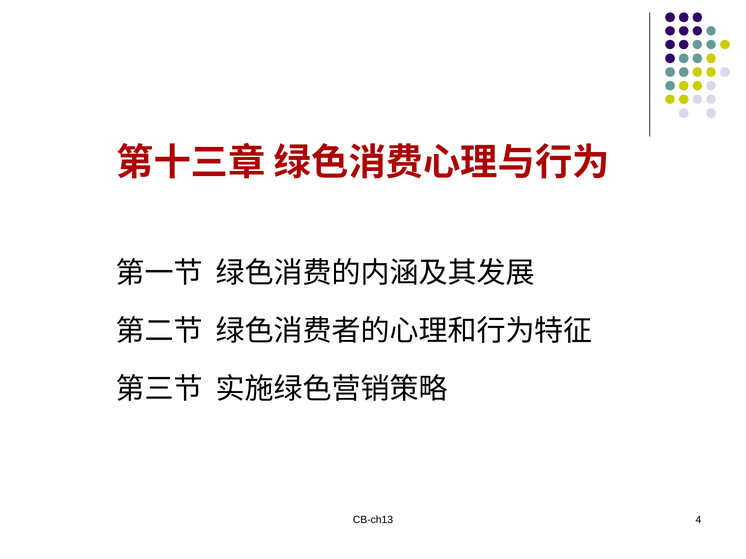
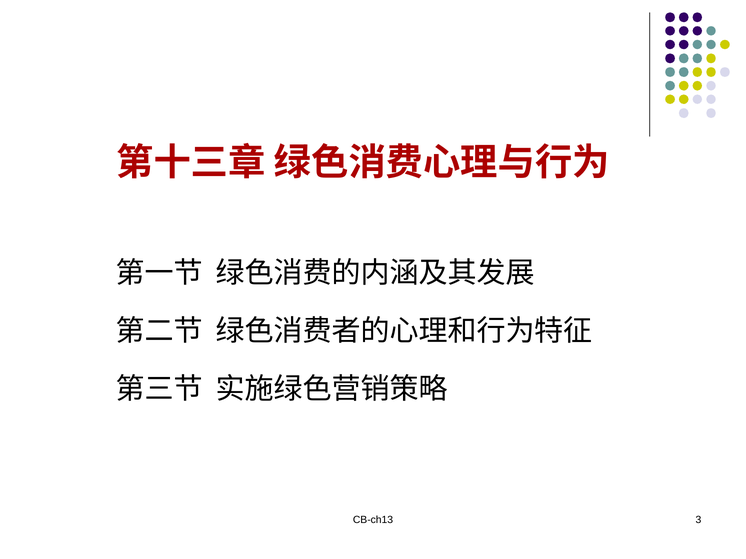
4: 4 -> 3
